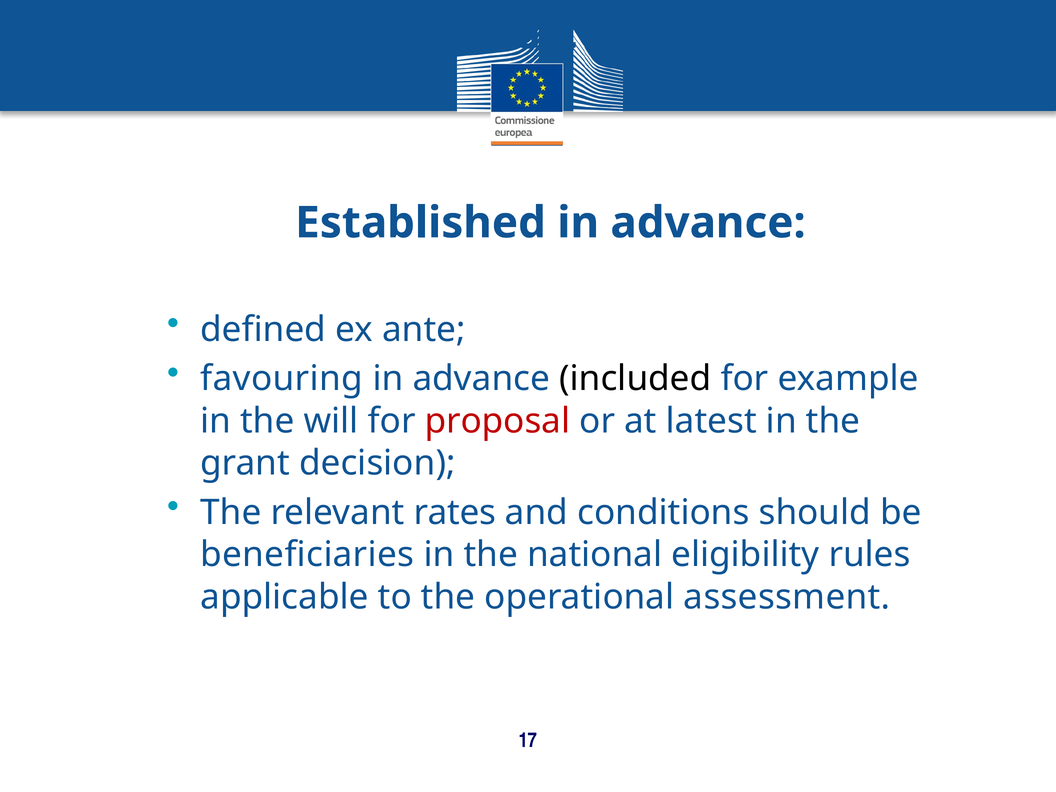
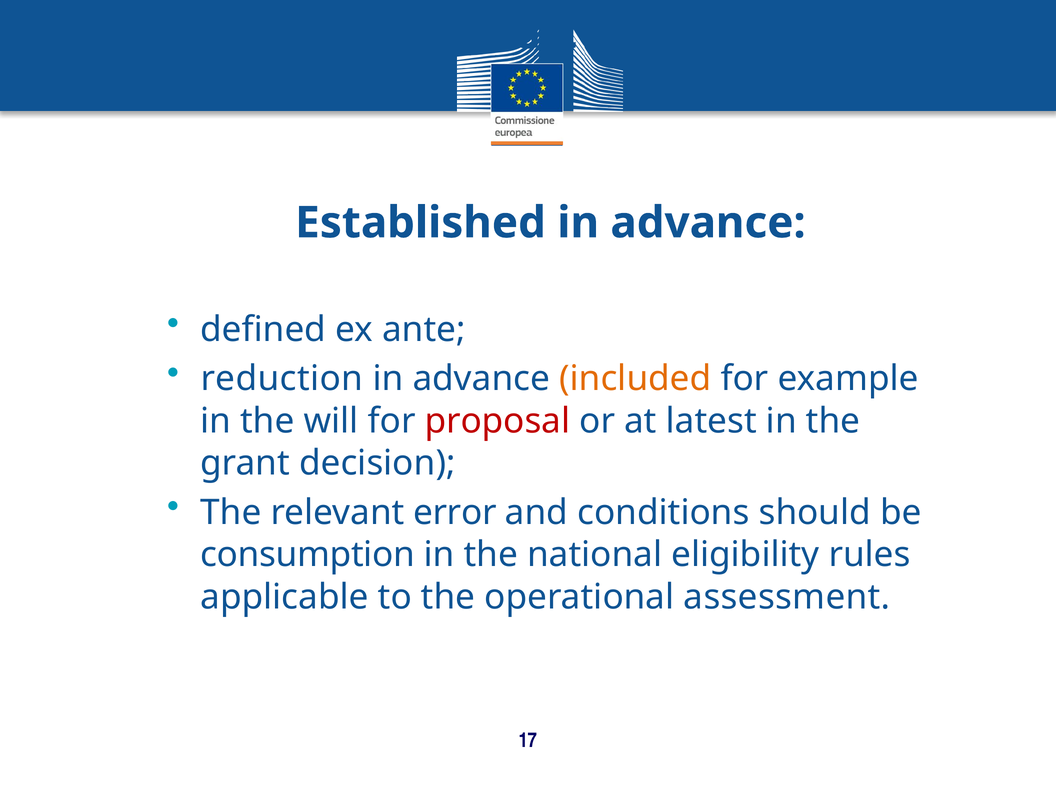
favouring: favouring -> reduction
included colour: black -> orange
rates: rates -> error
beneficiaries: beneficiaries -> consumption
